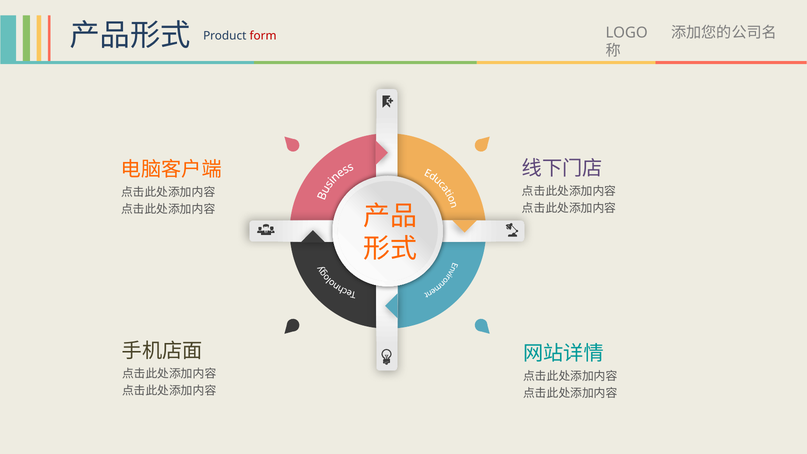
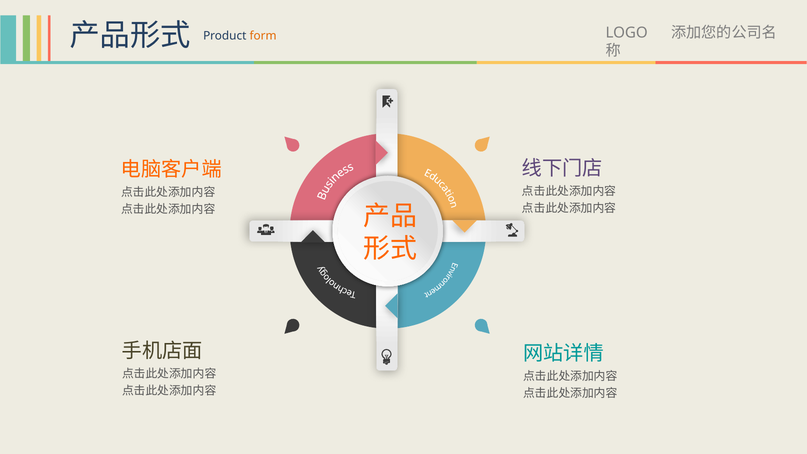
form colour: red -> orange
